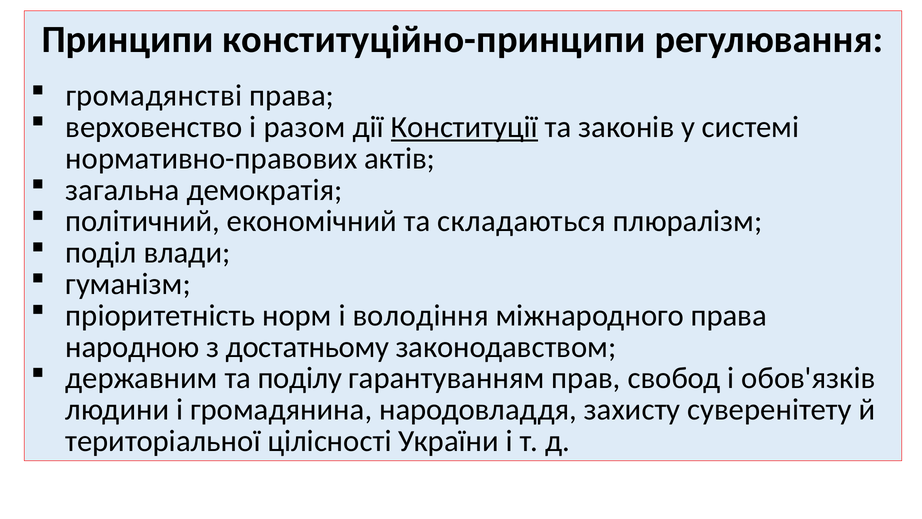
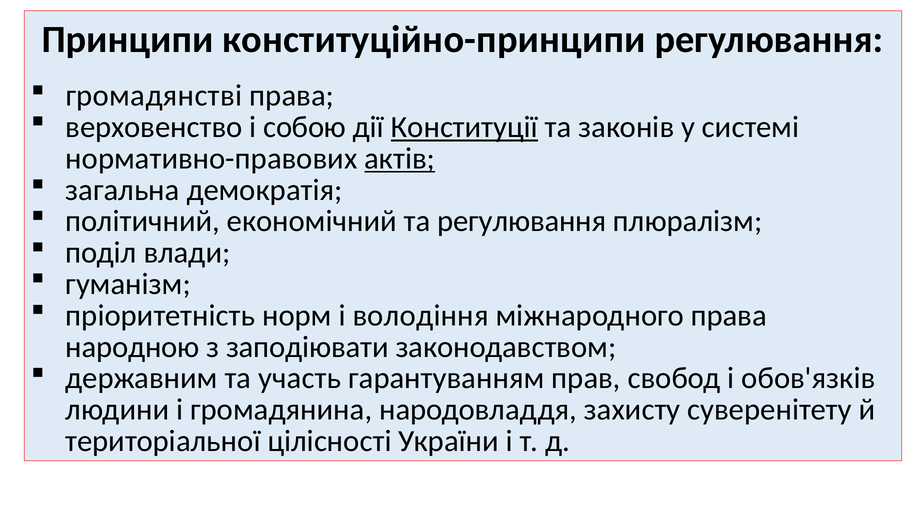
разом: разом -> собою
актів underline: none -> present
та складаються: складаються -> регулювання
достатньому: достатньому -> заподіювати
поділу: поділу -> участь
